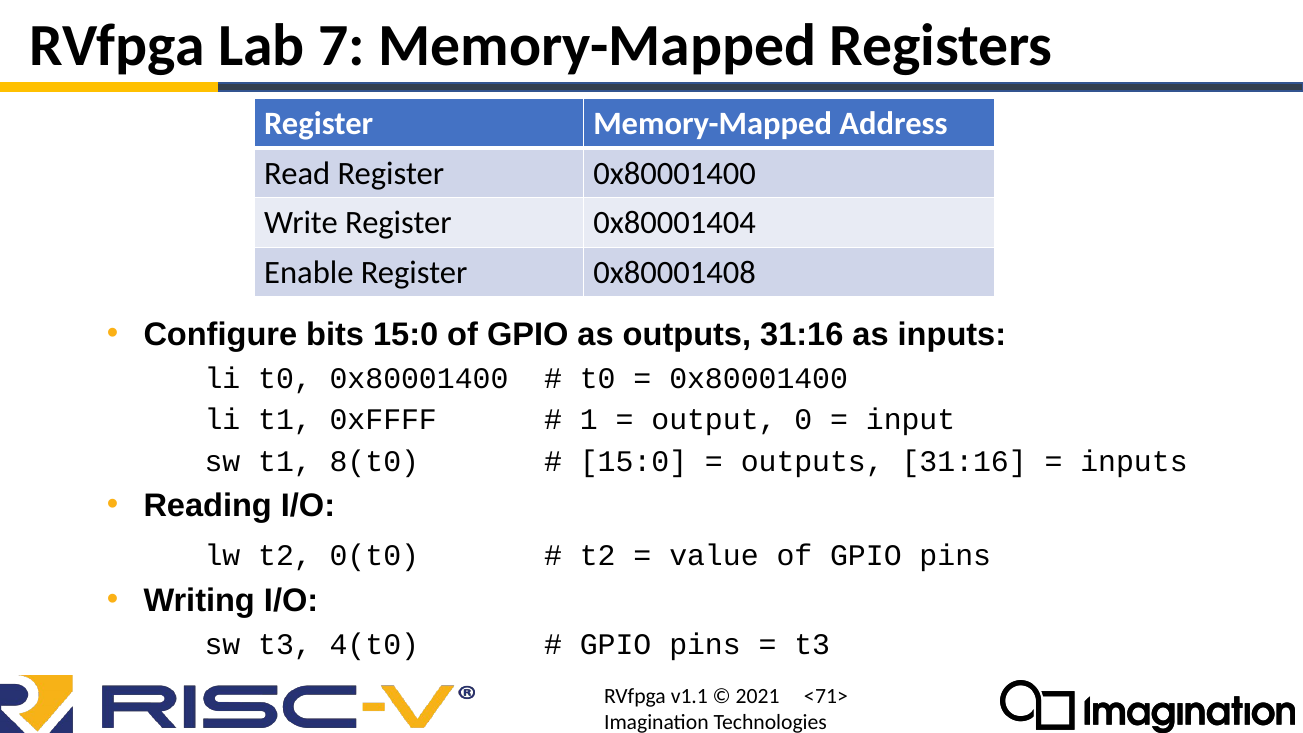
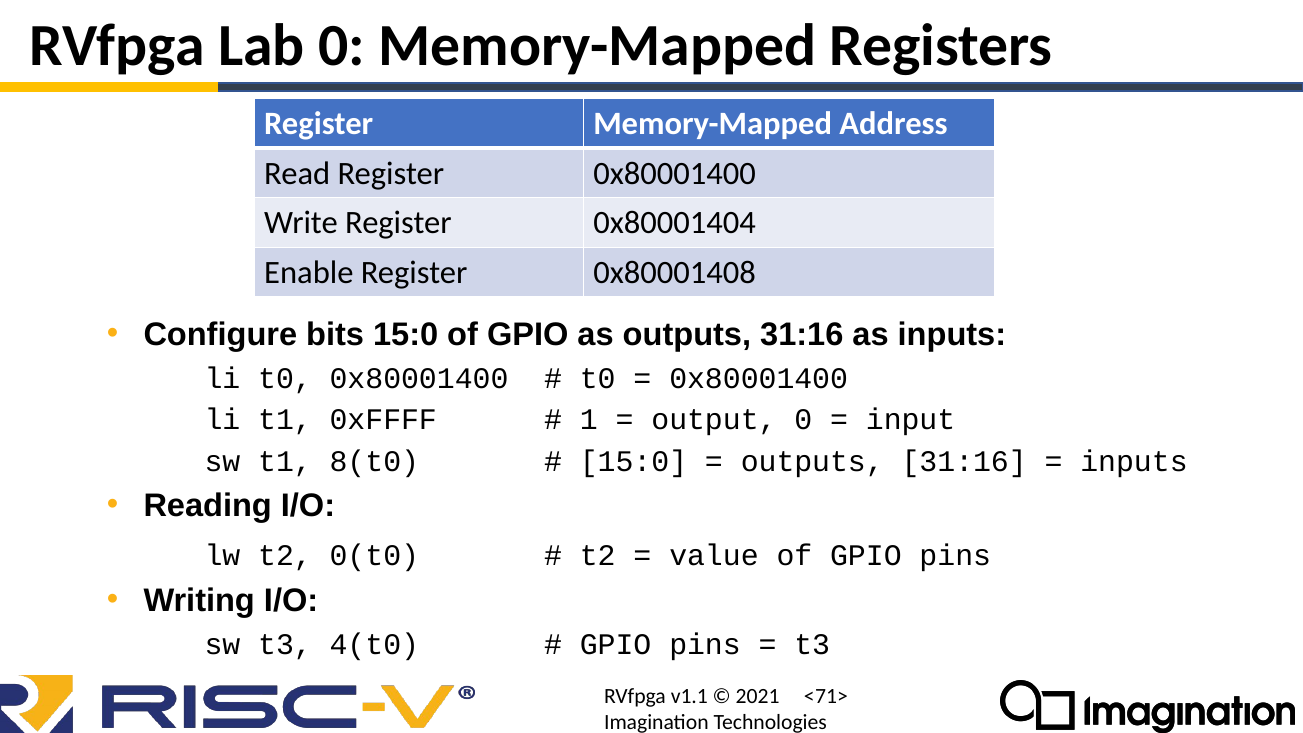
Lab 7: 7 -> 0
